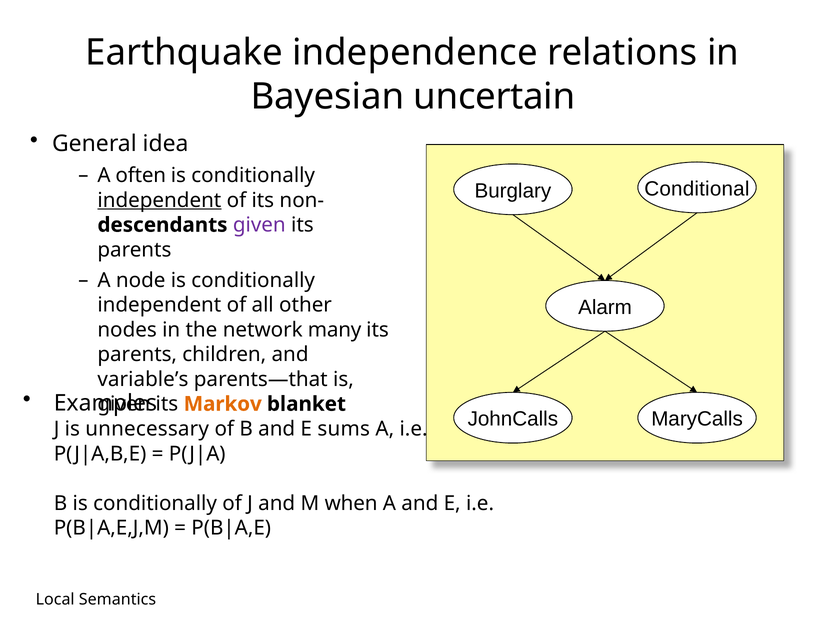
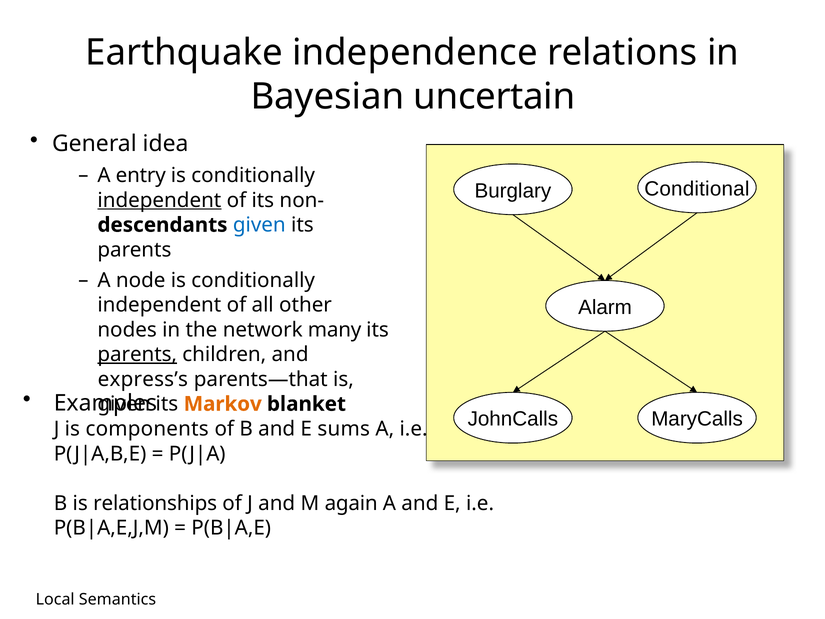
often: often -> entry
given at (259, 225) colour: purple -> blue
parents at (137, 354) underline: none -> present
variable’s: variable’s -> express’s
unnecessary: unnecessary -> components
B is conditionally: conditionally -> relationships
when: when -> again
